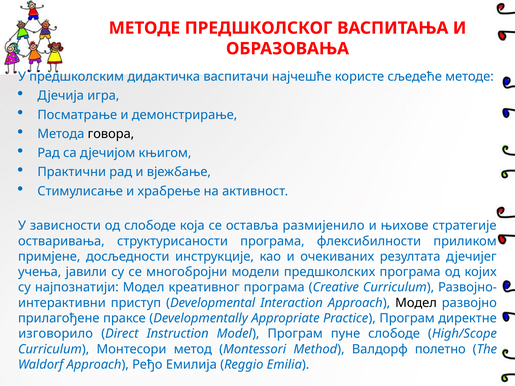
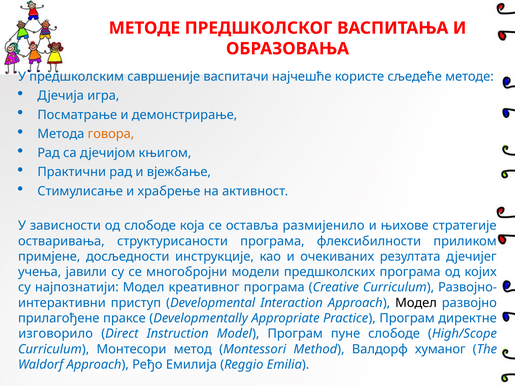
дидактичка: дидактичка -> савршеније
говора colour: black -> orange
полетно: полетно -> хуманог
